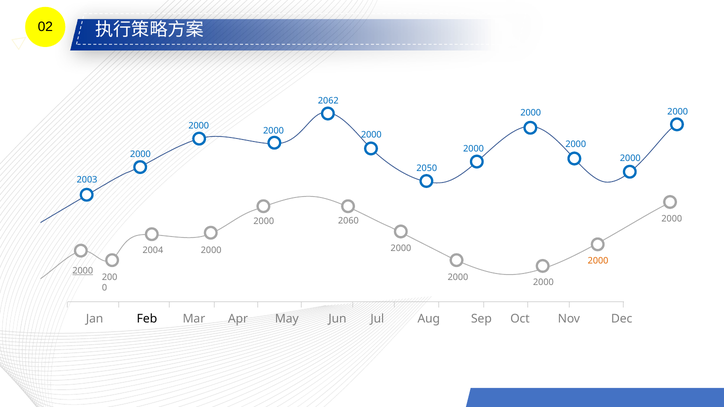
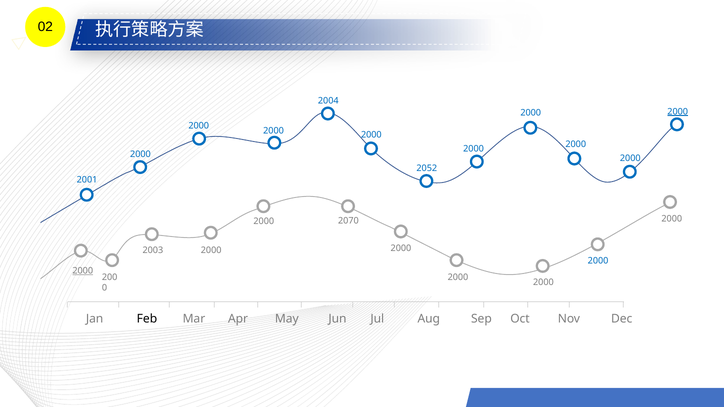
2062: 2062 -> 2004
2000 at (678, 112) underline: none -> present
2050: 2050 -> 2052
2003: 2003 -> 2001
2060: 2060 -> 2070
2004: 2004 -> 2003
2000 at (598, 261) colour: orange -> blue
